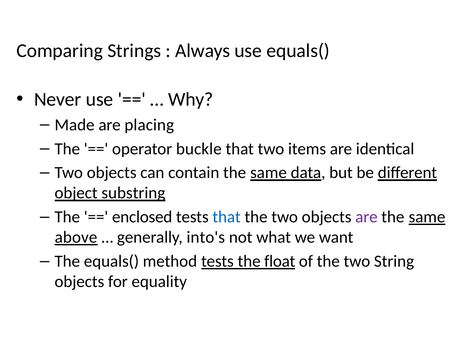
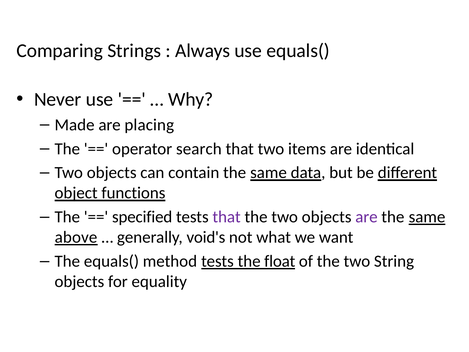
buckle: buckle -> search
substring: substring -> functions
enclosed: enclosed -> specified
that at (227, 217) colour: blue -> purple
into's: into's -> void's
